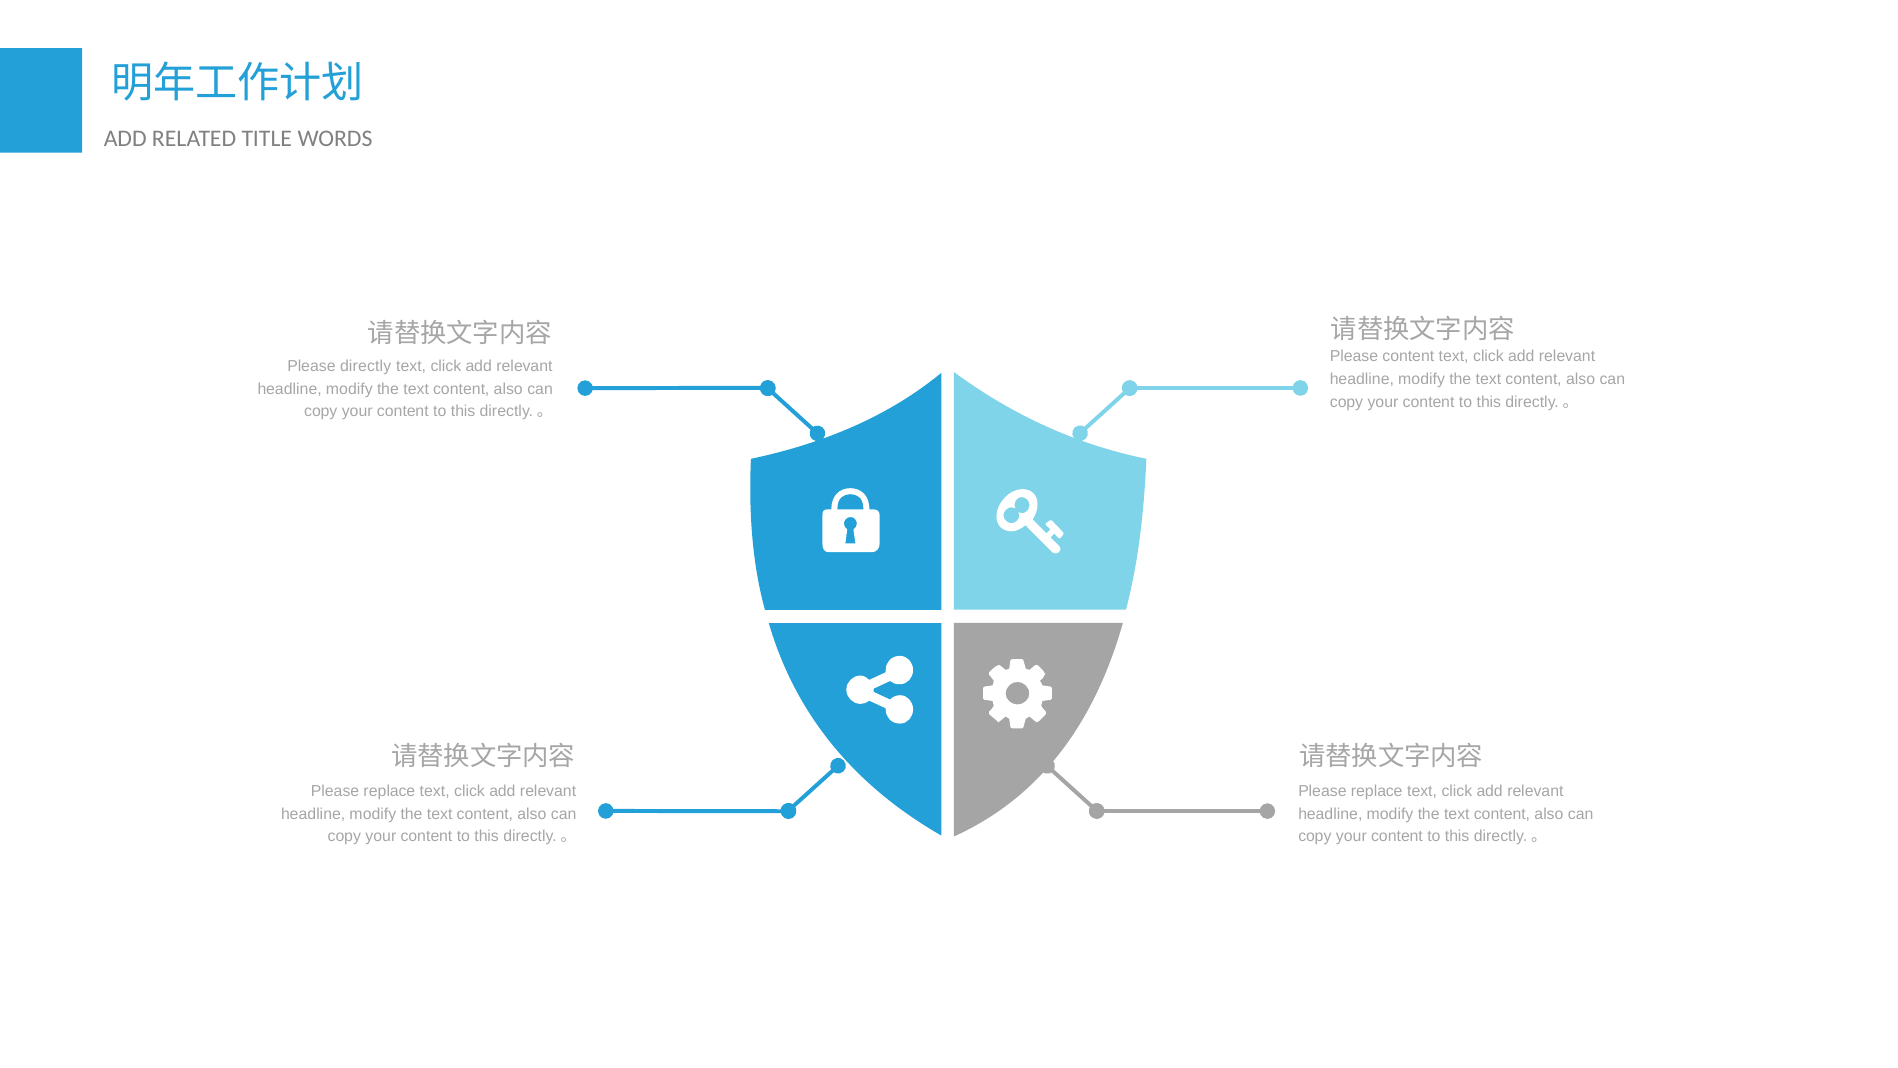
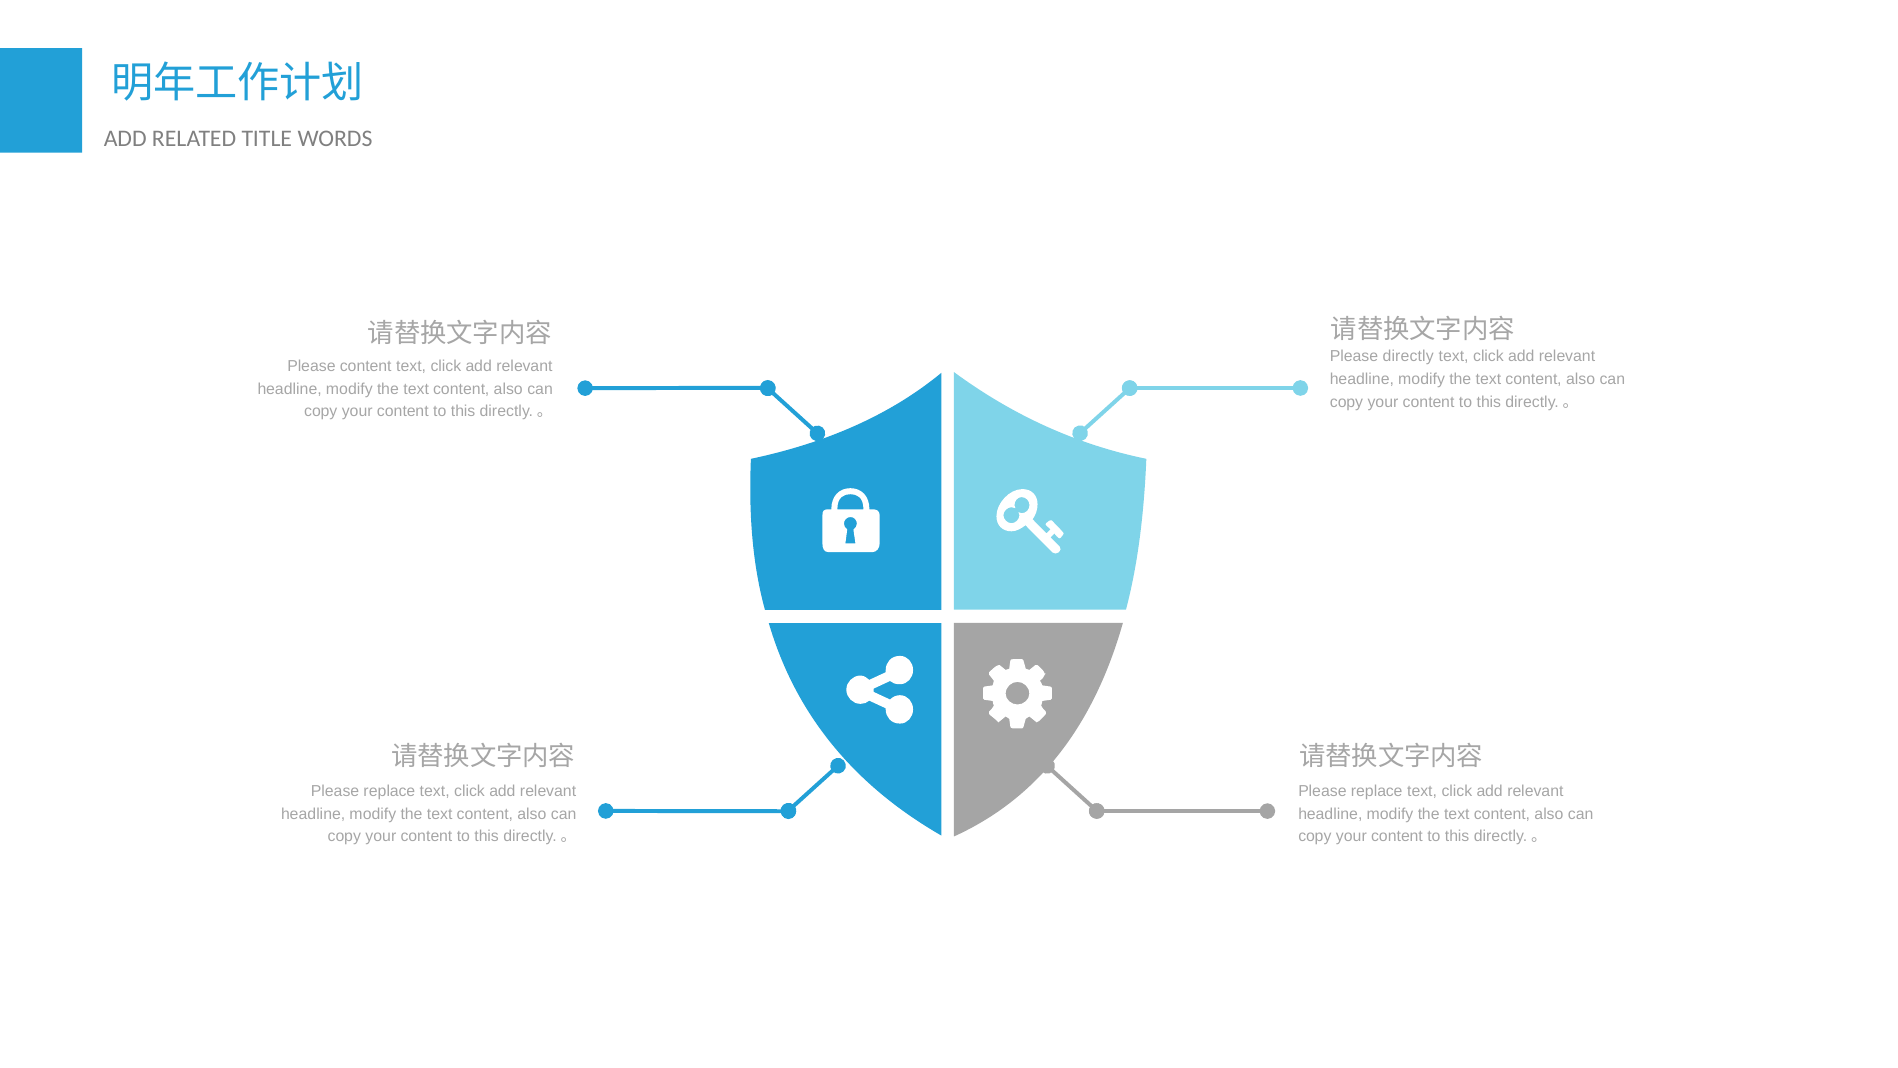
Please content: content -> directly
Please directly: directly -> content
